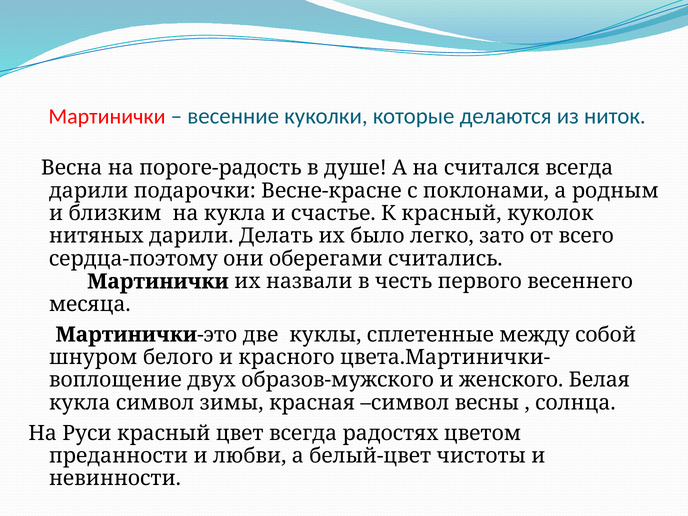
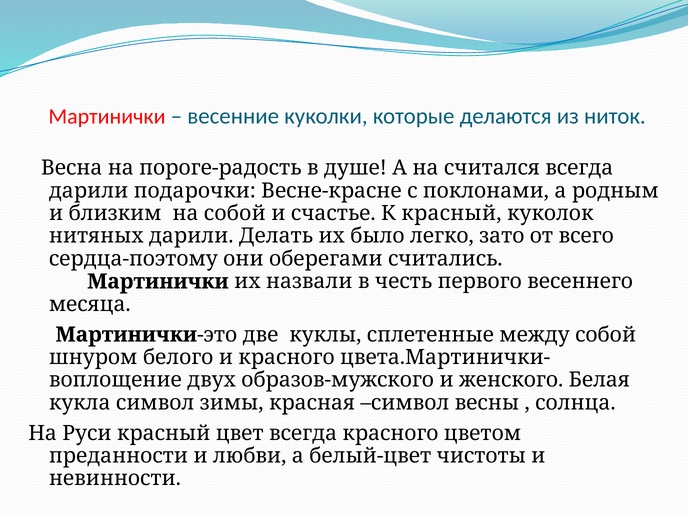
на кукла: кукла -> собой
всегда радостях: радостях -> красного
